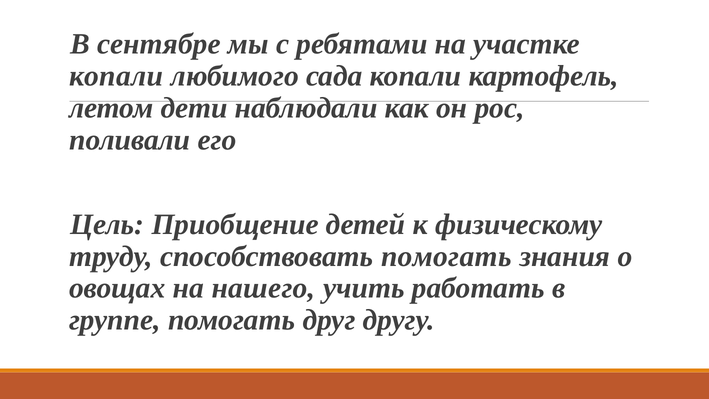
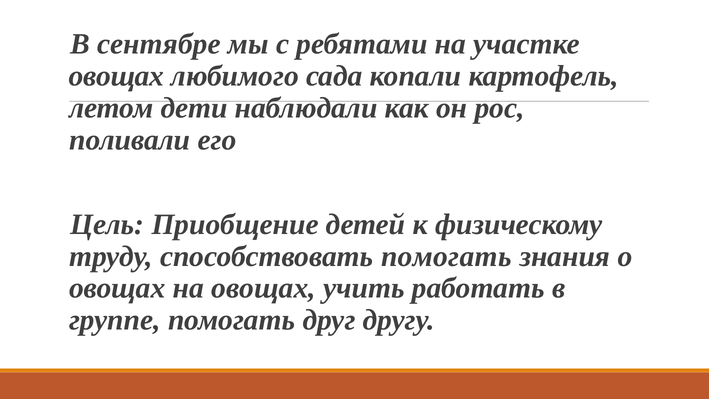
копали at (116, 76): копали -> овощах
на нашего: нашего -> овощах
